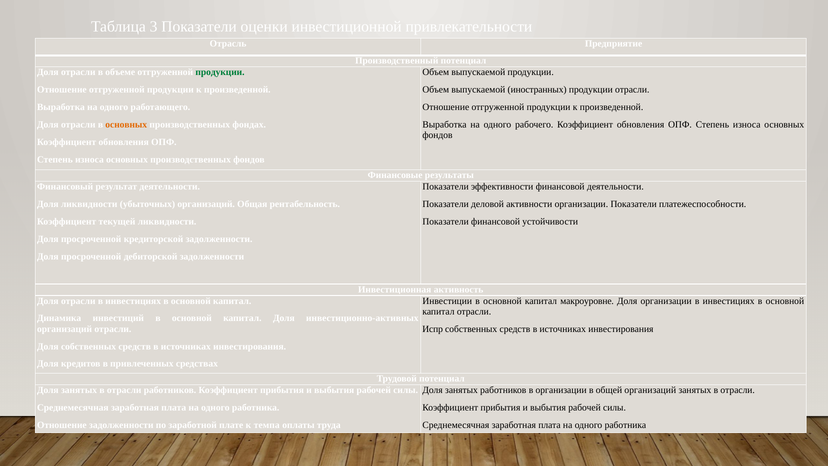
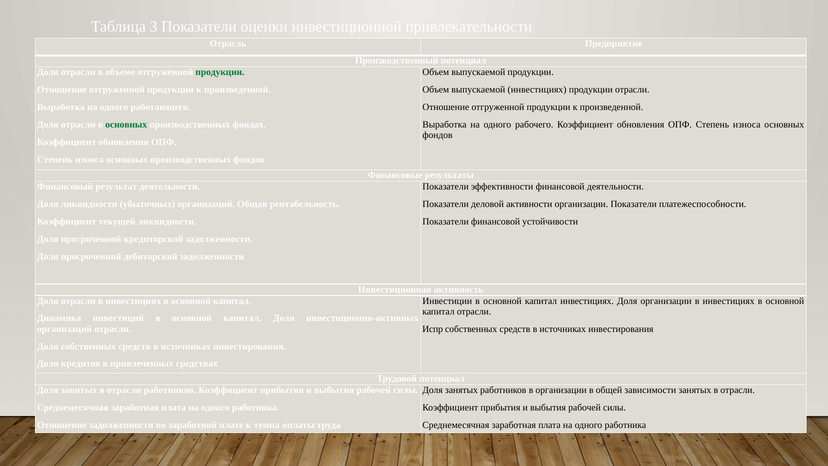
выпускаемой иностранных: иностранных -> инвестициях
основных at (126, 125) colour: orange -> green
капитал макроуровне: макроуровне -> инвестициях
общей организаций: организаций -> зависимости
